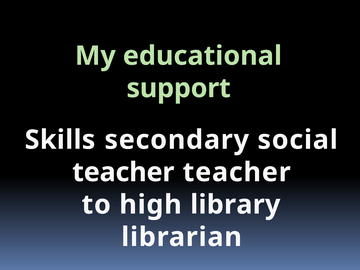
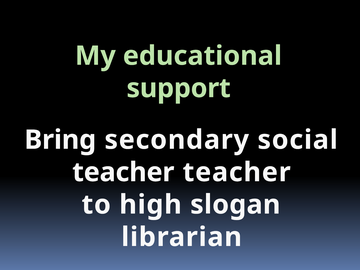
Skills: Skills -> Bring
library: library -> slogan
